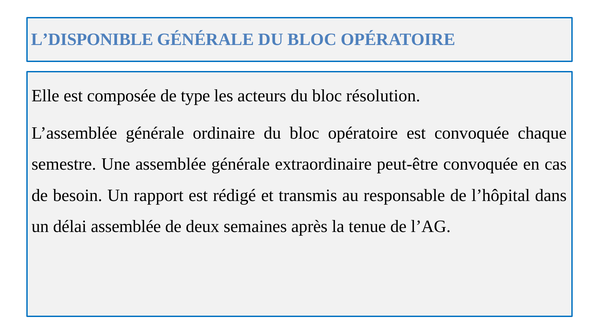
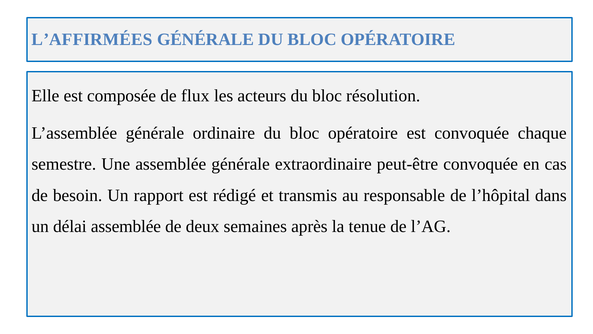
L’DISPONIBLE: L’DISPONIBLE -> L’AFFIRMÉES
type: type -> flux
